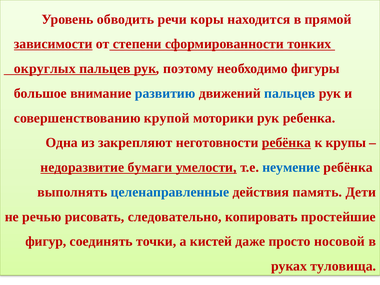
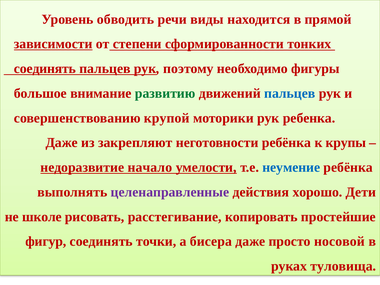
коры: коры -> виды
округлых at (45, 69): округлых -> соединять
развитию colour: blue -> green
Одна at (62, 143): Одна -> Даже
ребёнка at (287, 143) underline: present -> none
бумаги: бумаги -> начало
целенаправленные colour: blue -> purple
память: память -> хорошо
речью: речью -> школе
следовательно: следовательно -> расстегивание
кистей: кистей -> бисера
